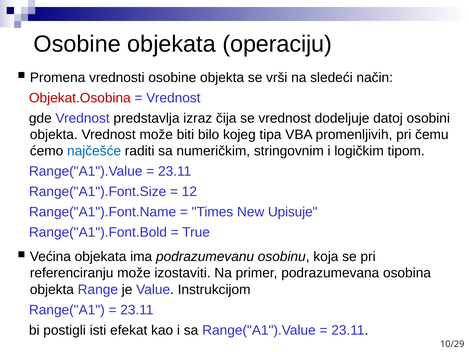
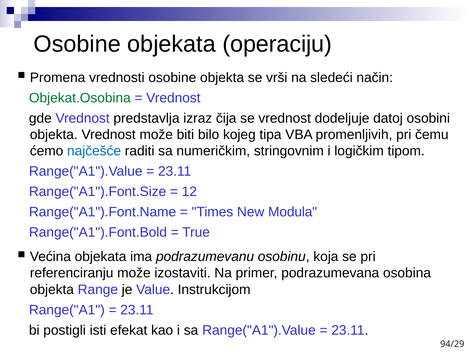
Objekat.Osobina colour: red -> green
Upisuje: Upisuje -> Modula
10/29: 10/29 -> 94/29
